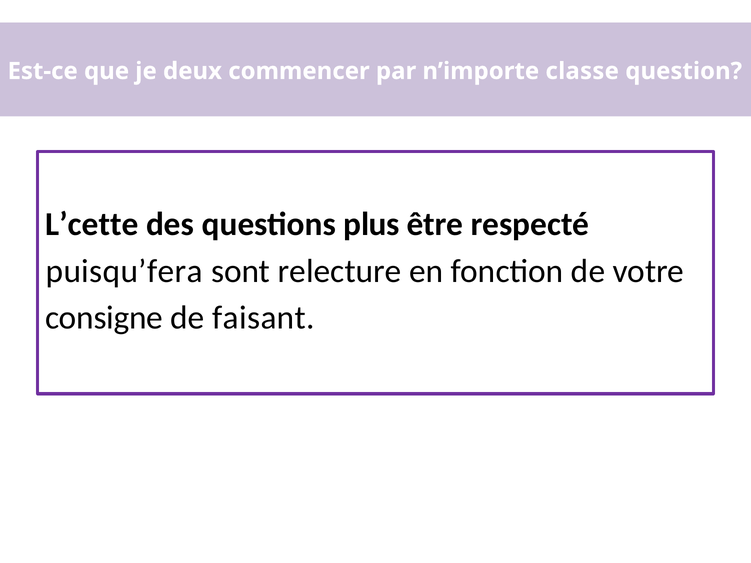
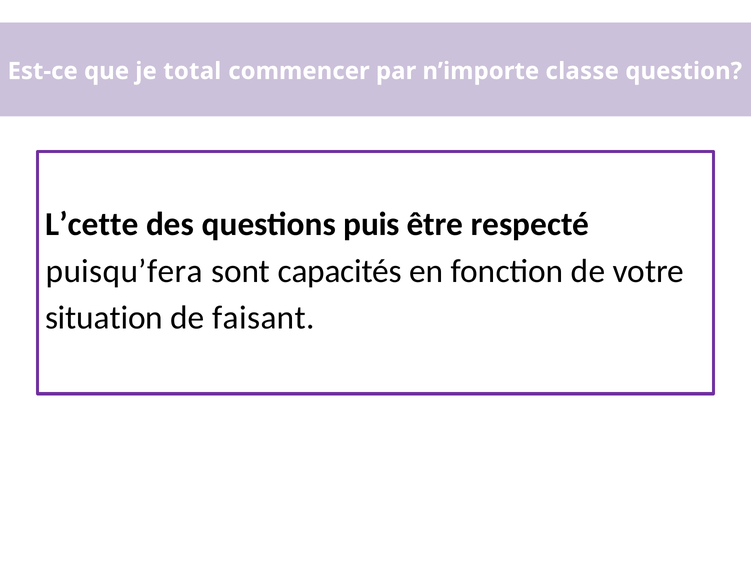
deux: deux -> total
plus: plus -> puis
relecture: relecture -> capacités
consigne: consigne -> situation
